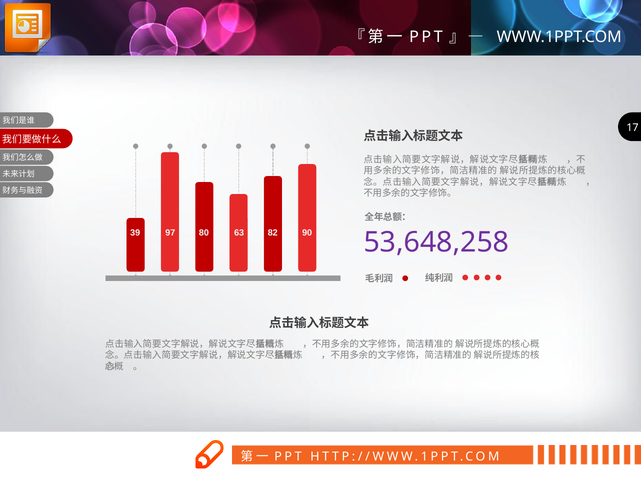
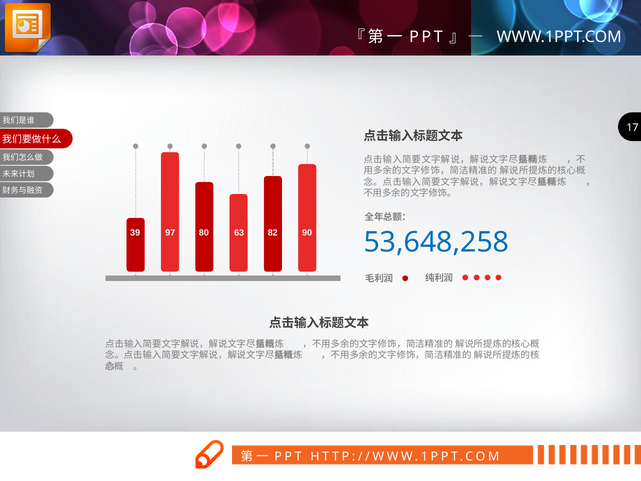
53,648,258 colour: purple -> blue
